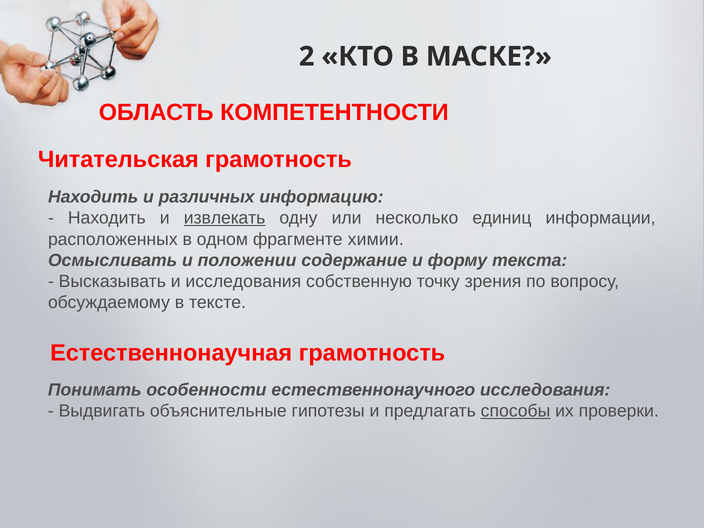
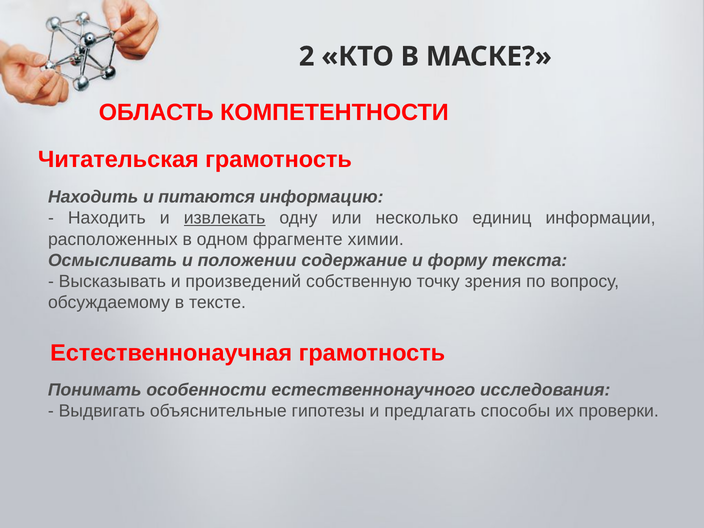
различных: различных -> питаются
и исследования: исследования -> произведений
способы underline: present -> none
